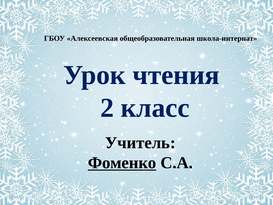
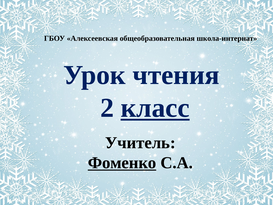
класс underline: none -> present
